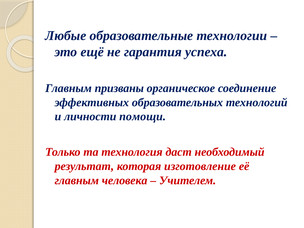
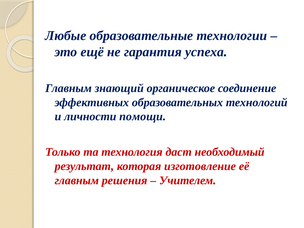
призваны: призваны -> знающий
человека: человека -> решения
